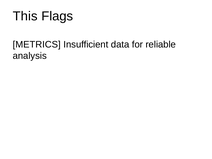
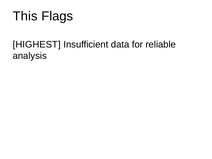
METRICS: METRICS -> HIGHEST
